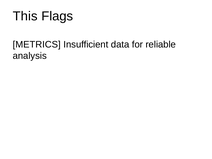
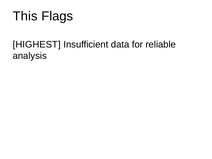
METRICS: METRICS -> HIGHEST
